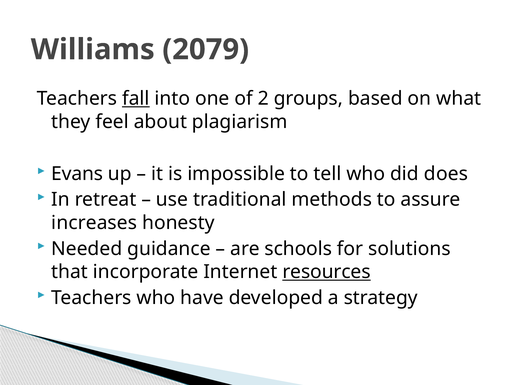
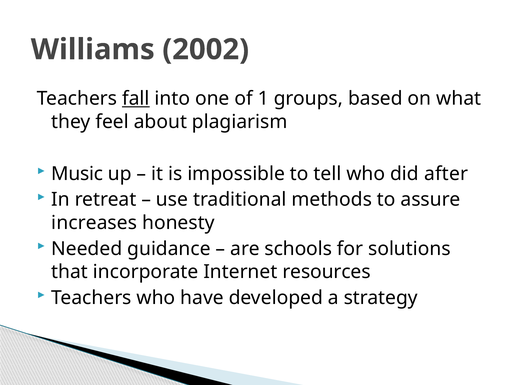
2079: 2079 -> 2002
2: 2 -> 1
Evans: Evans -> Music
does: does -> after
resources underline: present -> none
